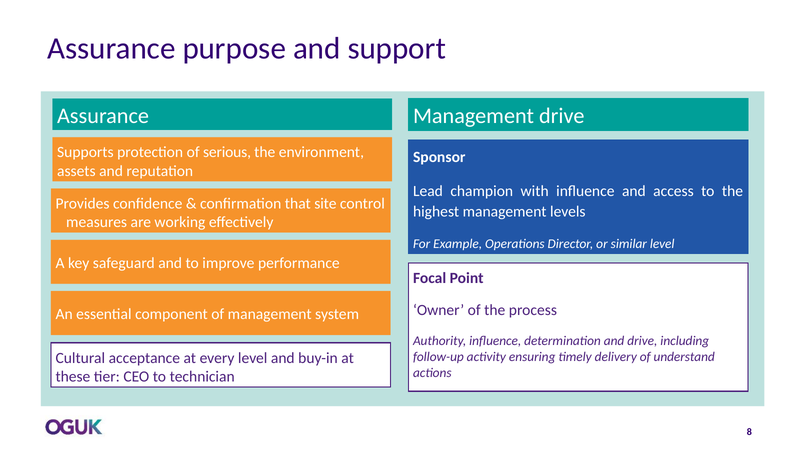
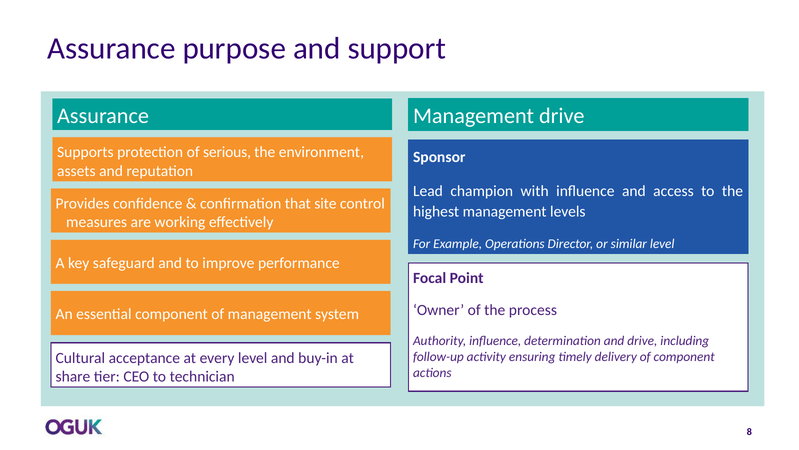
of understand: understand -> component
these: these -> share
